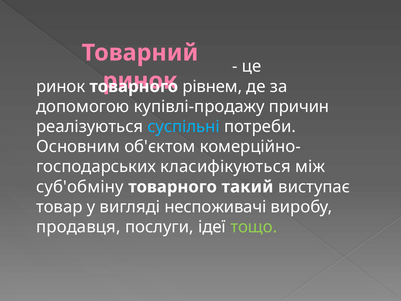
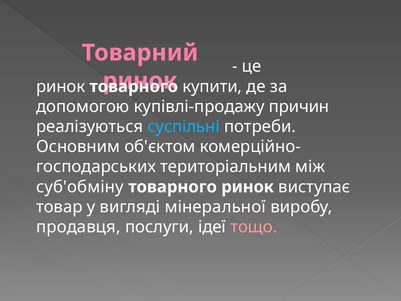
рівнем: рівнем -> купити
класифікуються: класифікуються -> територіальним
товарного такий: такий -> ринок
неспоживачі: неспоживачі -> мінеральної
тощо colour: light green -> pink
